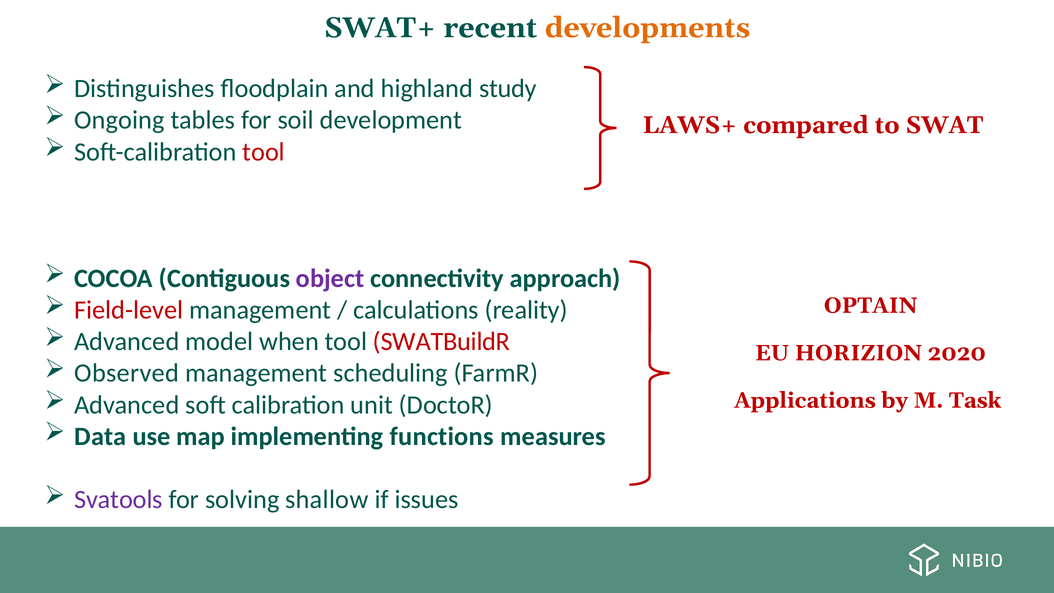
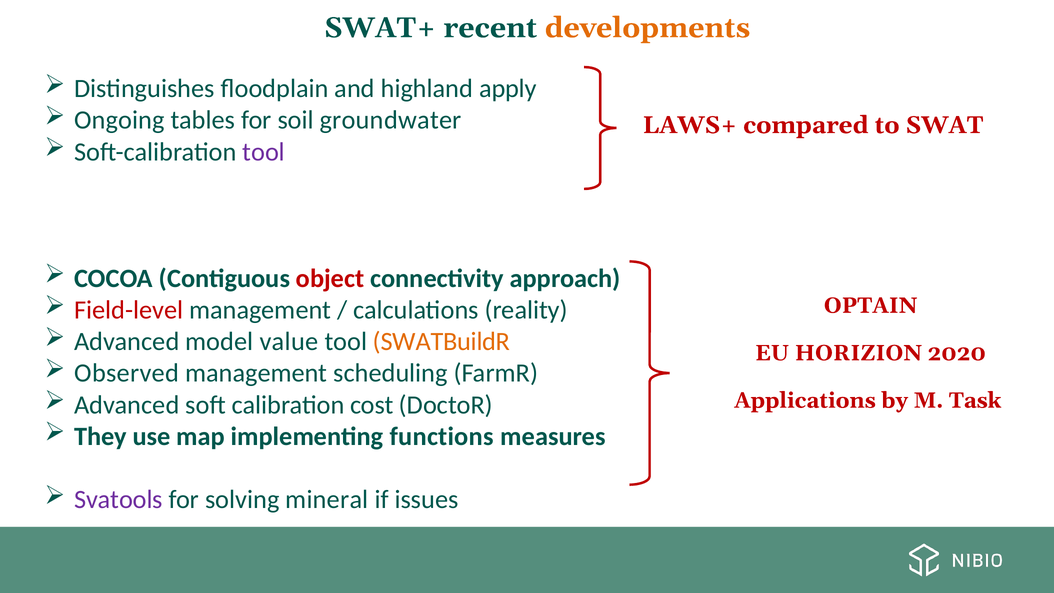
study: study -> apply
development: development -> groundwater
tool at (264, 152) colour: red -> purple
object colour: purple -> red
when: when -> value
SWATBuildR colour: red -> orange
unit: unit -> cost
Data: Data -> They
shallow: shallow -> mineral
